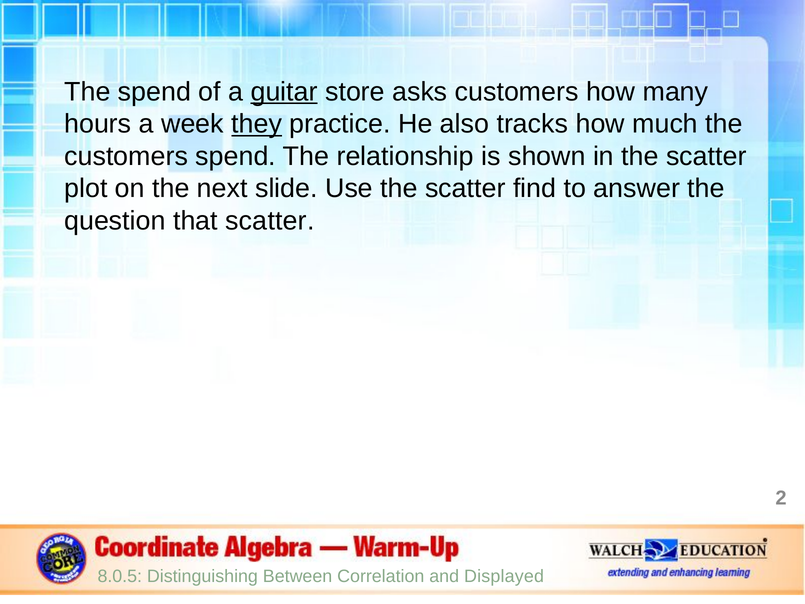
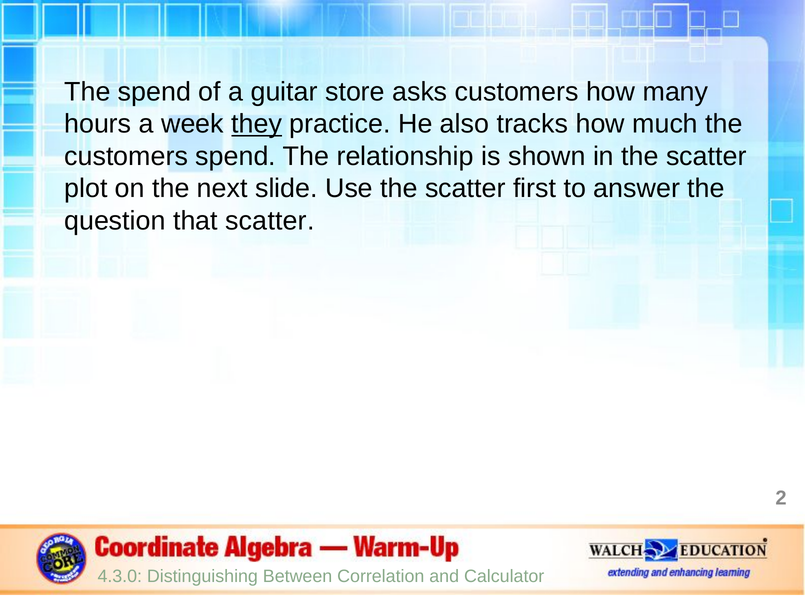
guitar underline: present -> none
find: find -> first
8.0.5: 8.0.5 -> 4.3.0
Displayed: Displayed -> Calculator
